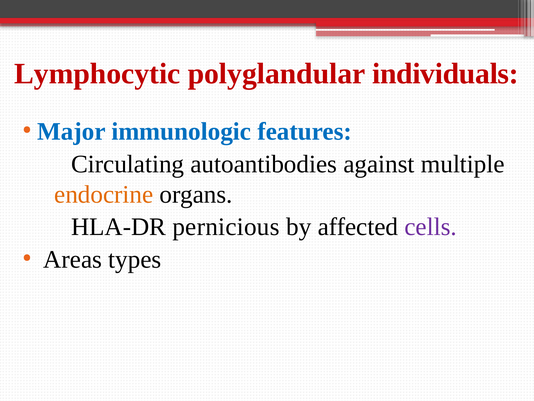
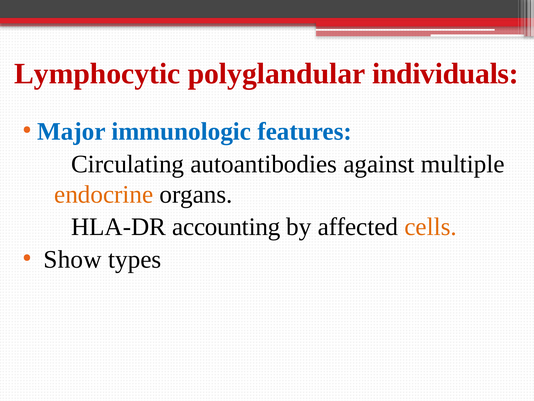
pernicious: pernicious -> accounting
cells colour: purple -> orange
Areas: Areas -> Show
